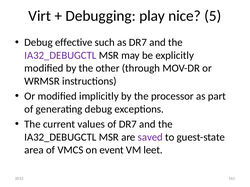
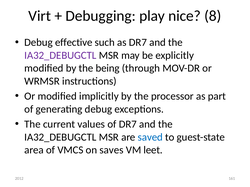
5: 5 -> 8
other: other -> being
saved colour: purple -> blue
event: event -> saves
